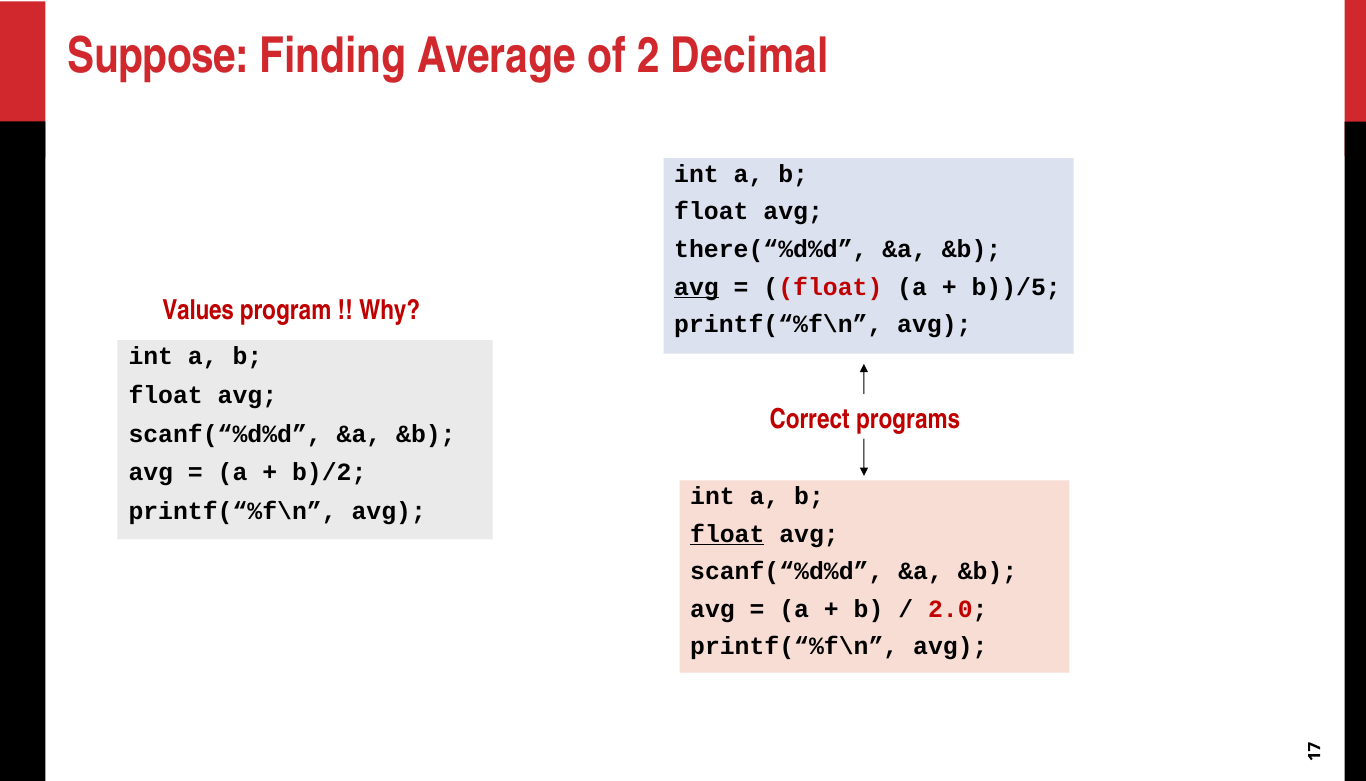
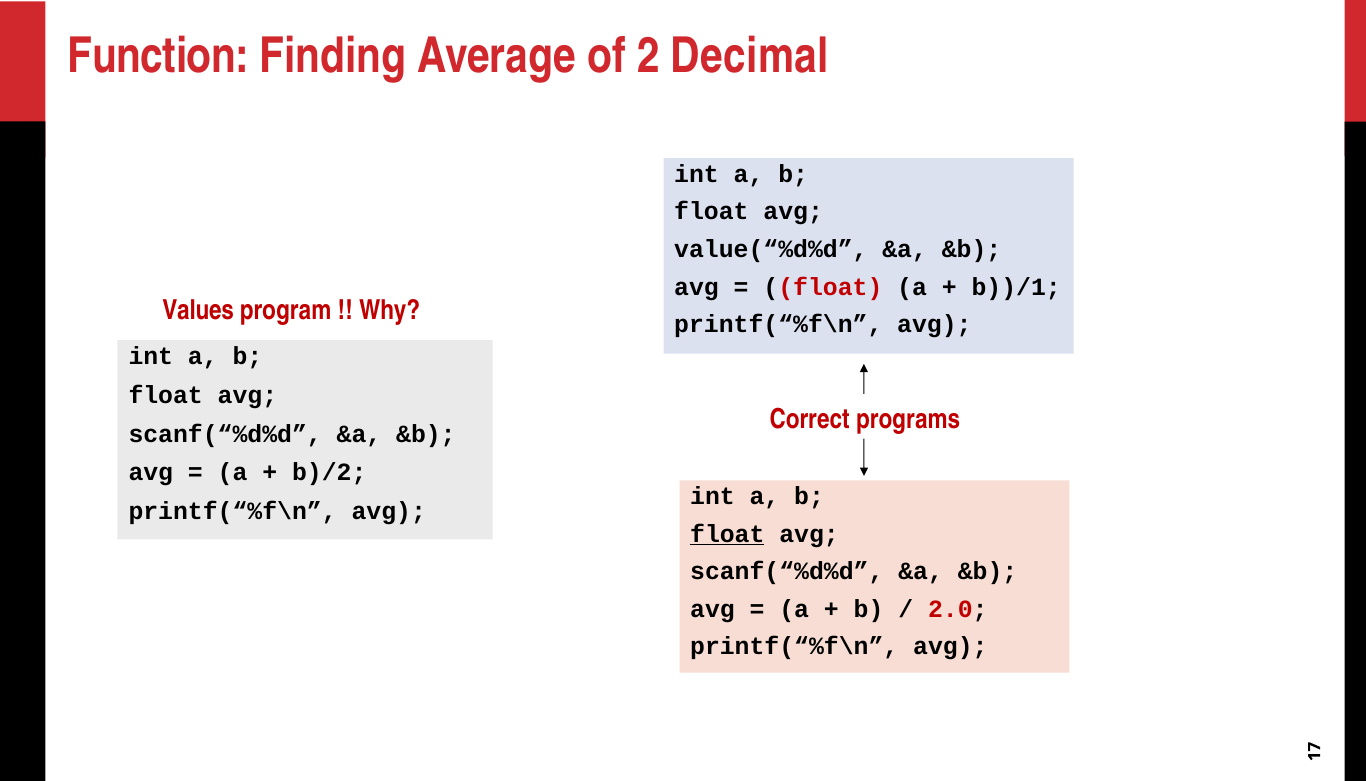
Suppose: Suppose -> Function
there(“%d%d: there(“%d%d -> value(“%d%d
avg at (697, 287) underline: present -> none
b))/5: b))/5 -> b))/1
